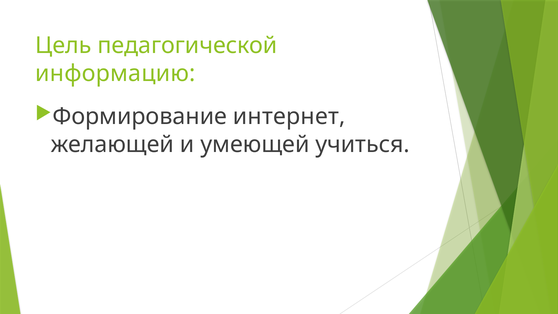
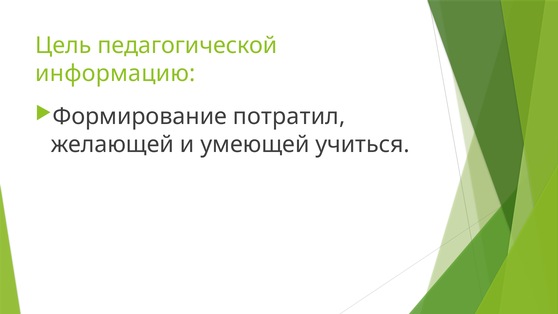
интернет: интернет -> потратил
